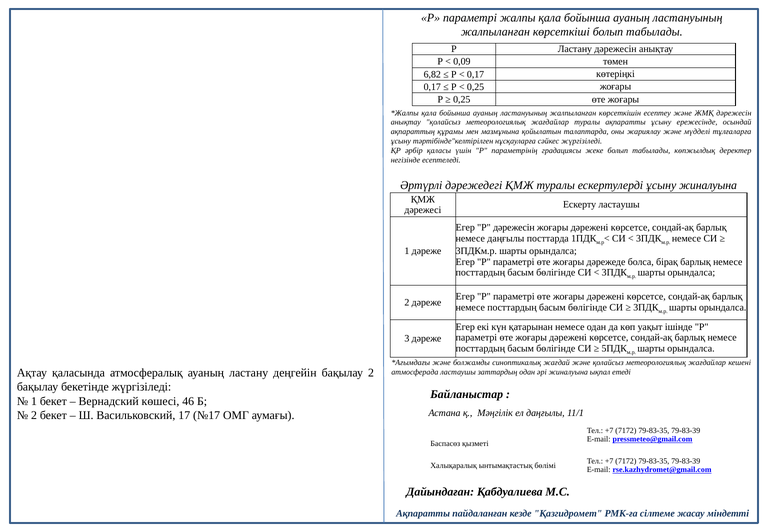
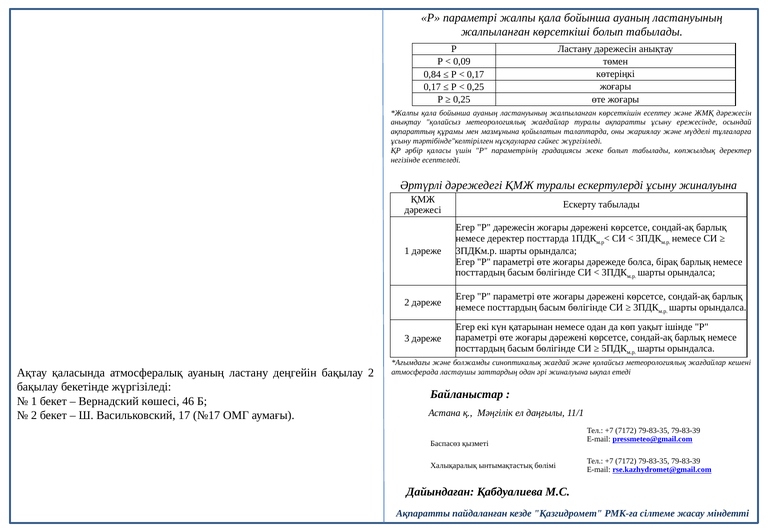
6,82: 6,82 -> 0,84
Ескерту ластаушы: ластаушы -> табылады
немесе даңғылы: даңғылы -> деректер
